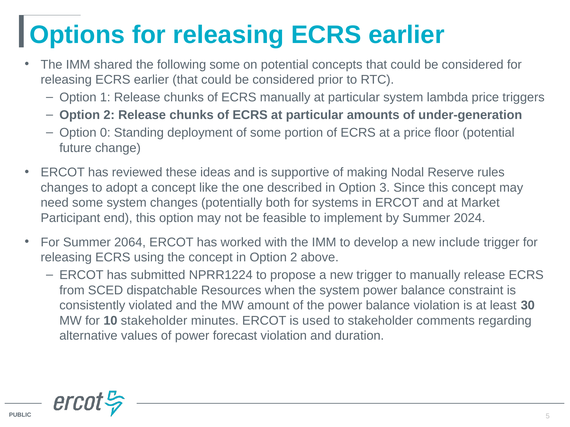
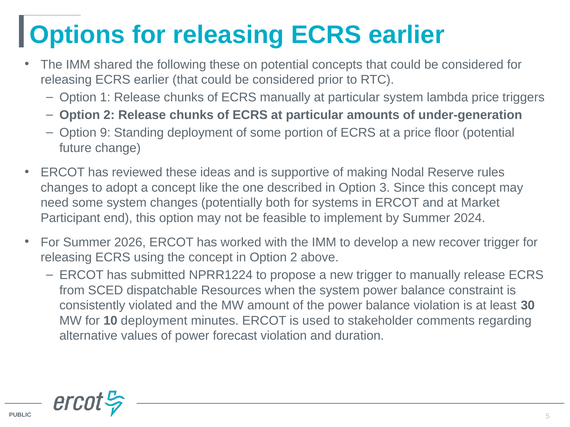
following some: some -> these
0: 0 -> 9
2064: 2064 -> 2026
include: include -> recover
10 stakeholder: stakeholder -> deployment
